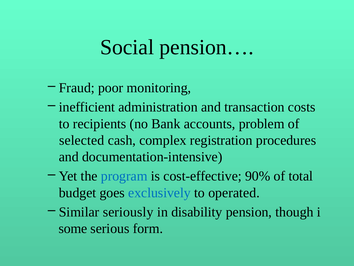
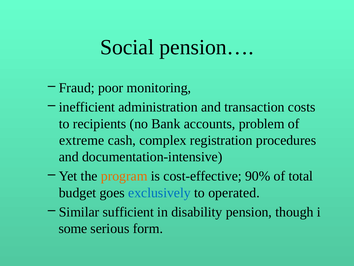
selected: selected -> extreme
program colour: blue -> orange
seriously: seriously -> sufficient
